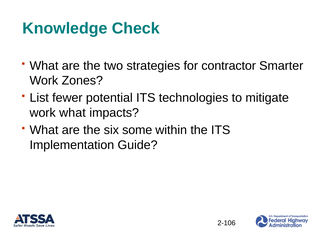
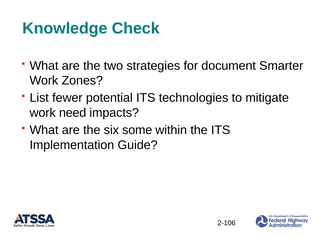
contractor: contractor -> document
work what: what -> need
